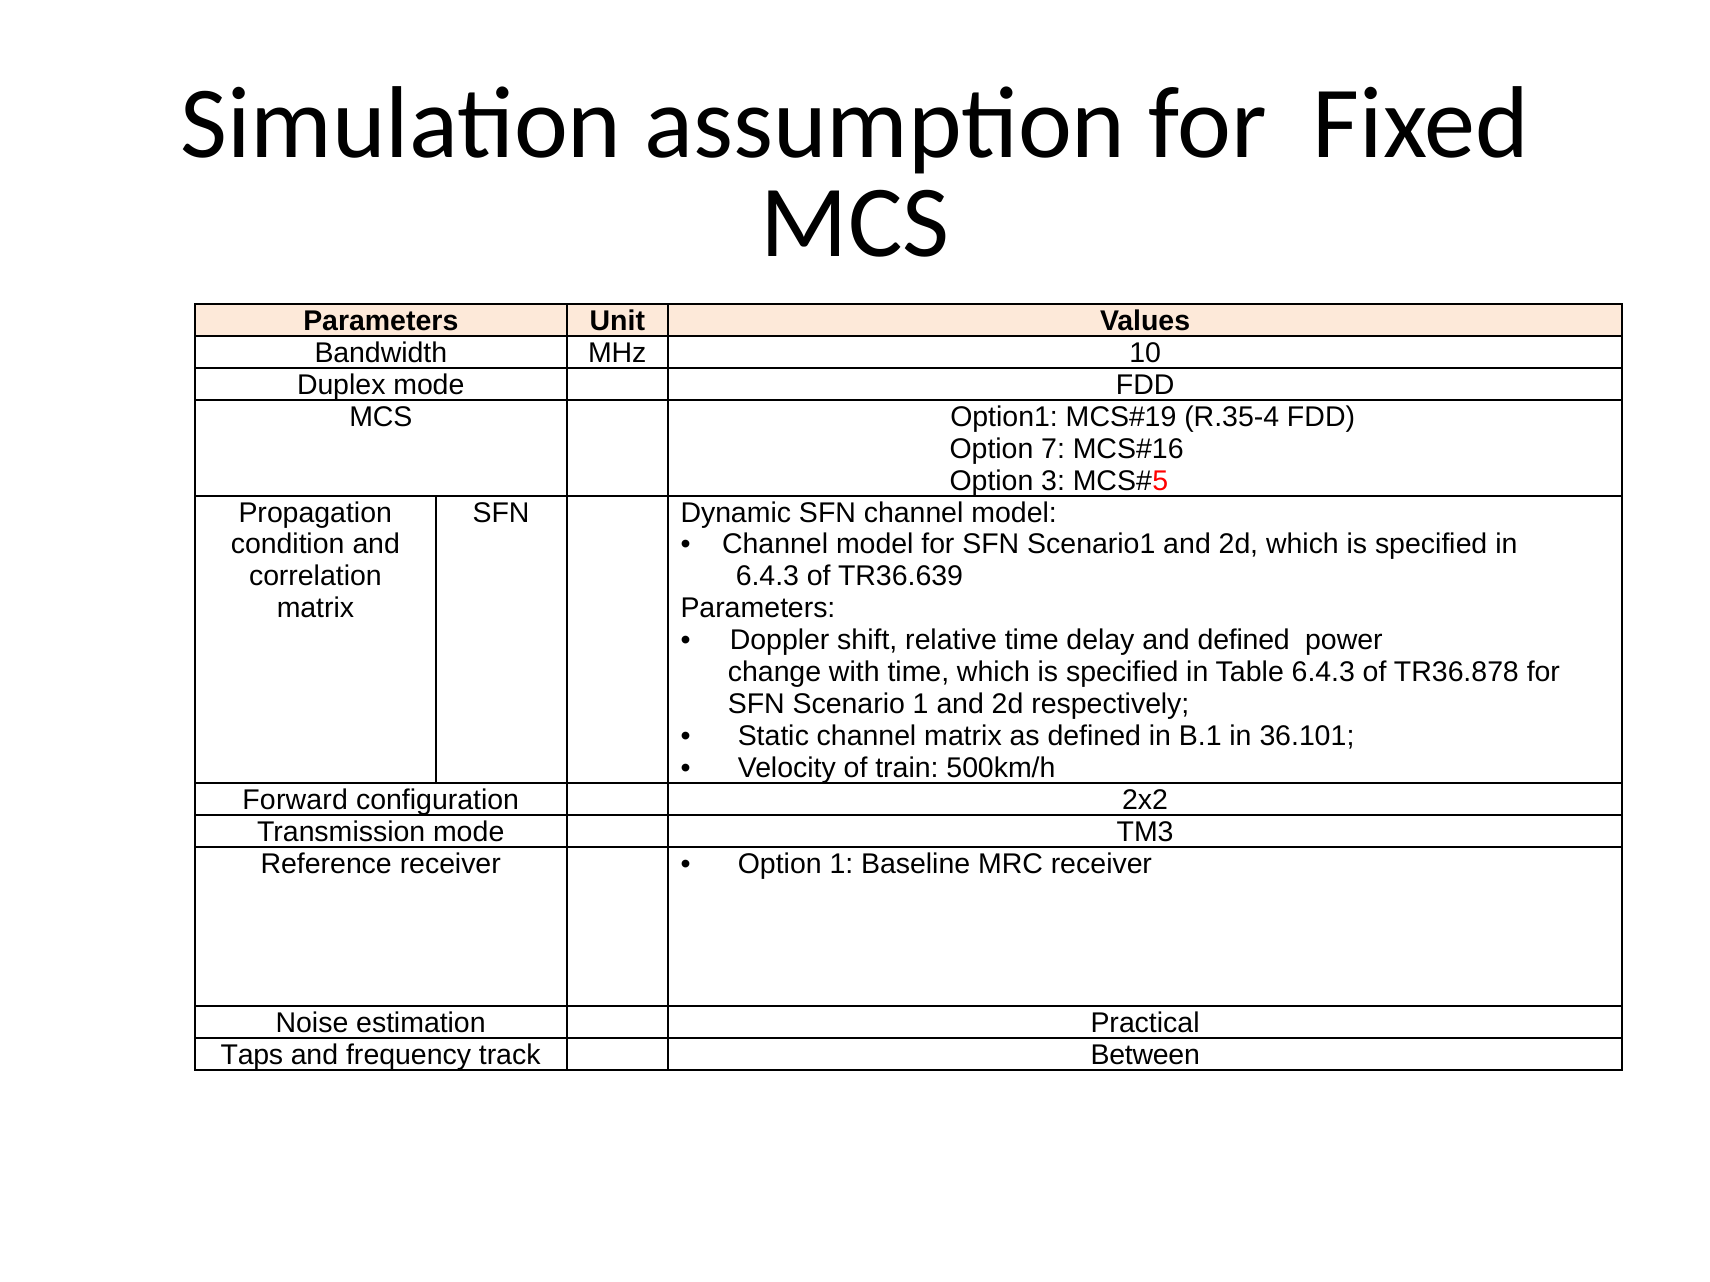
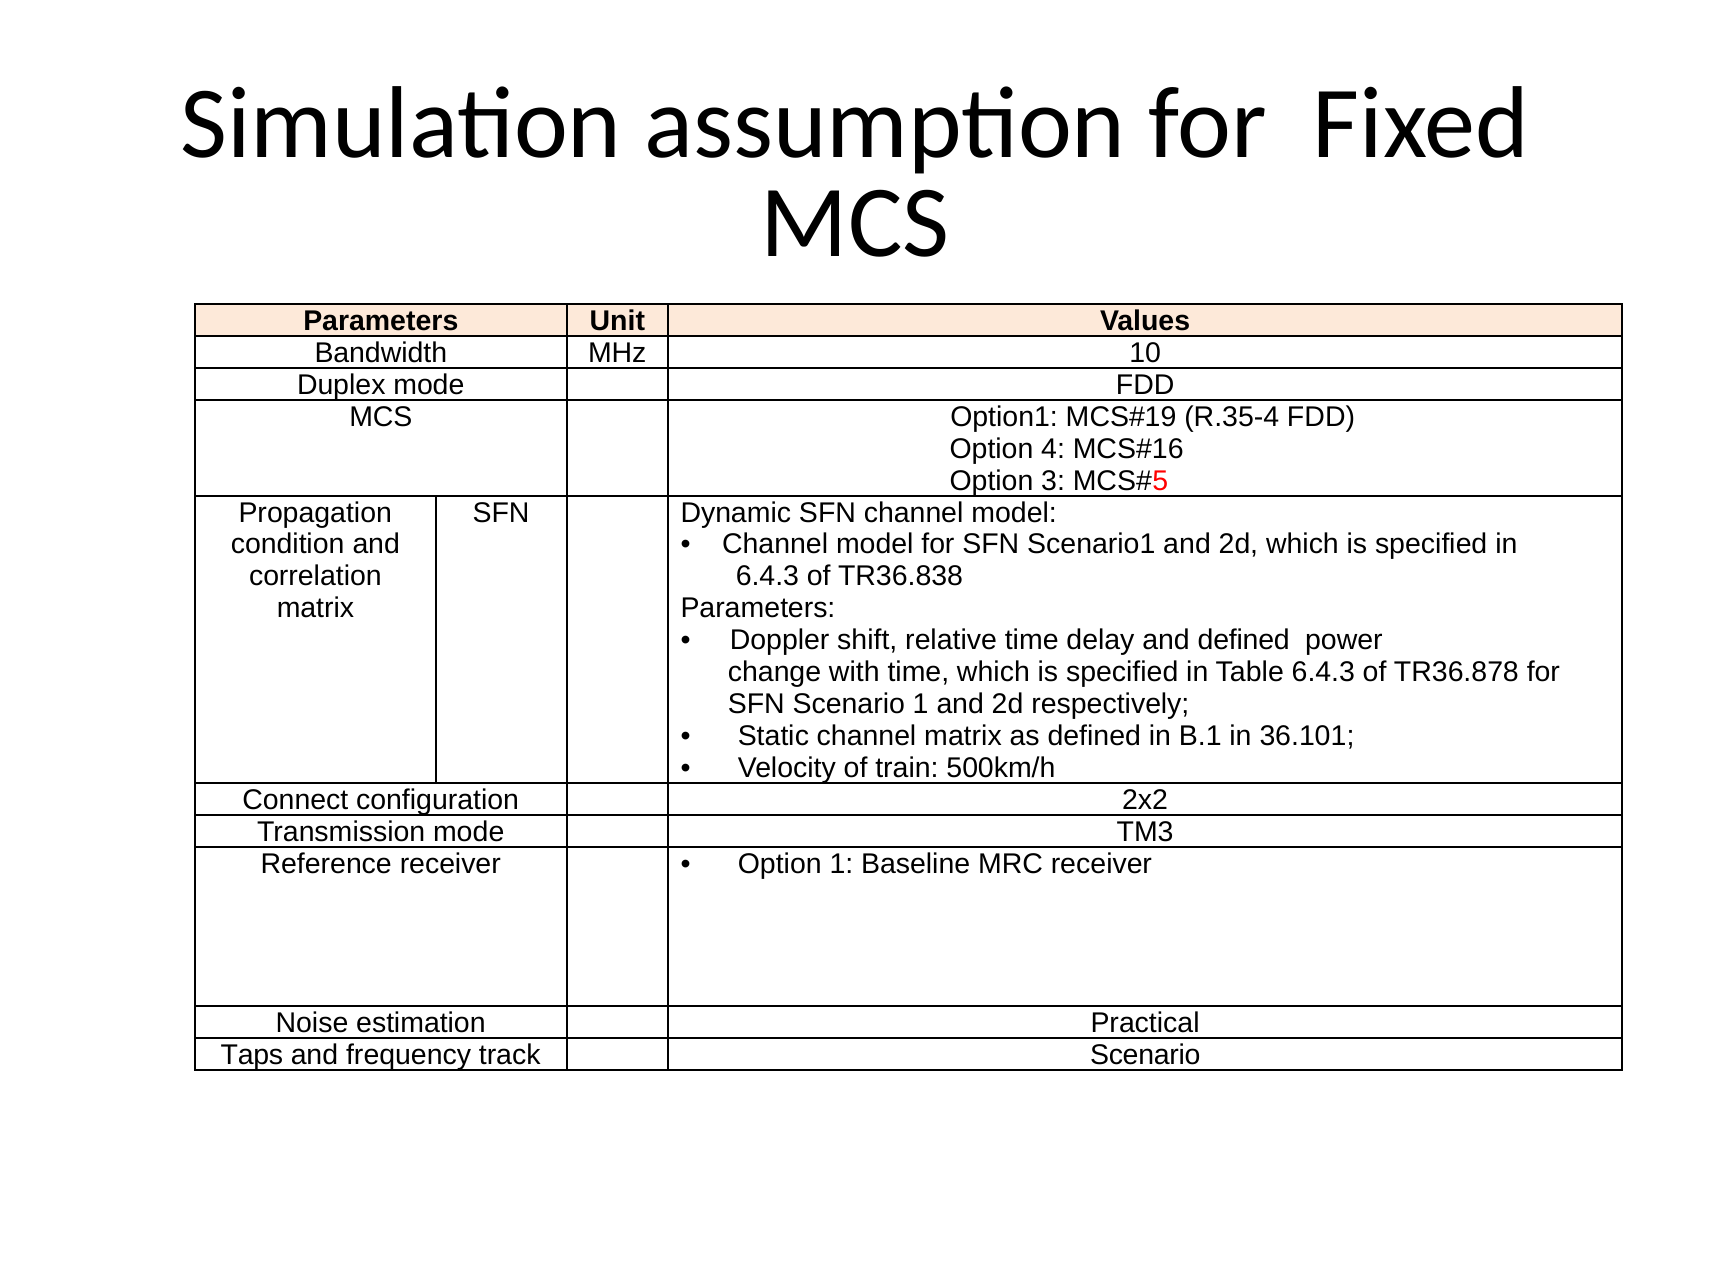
7: 7 -> 4
TR36.639: TR36.639 -> TR36.838
Forward: Forward -> Connect
track Between: Between -> Scenario
